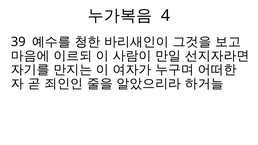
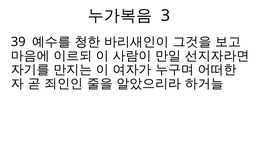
4: 4 -> 3
